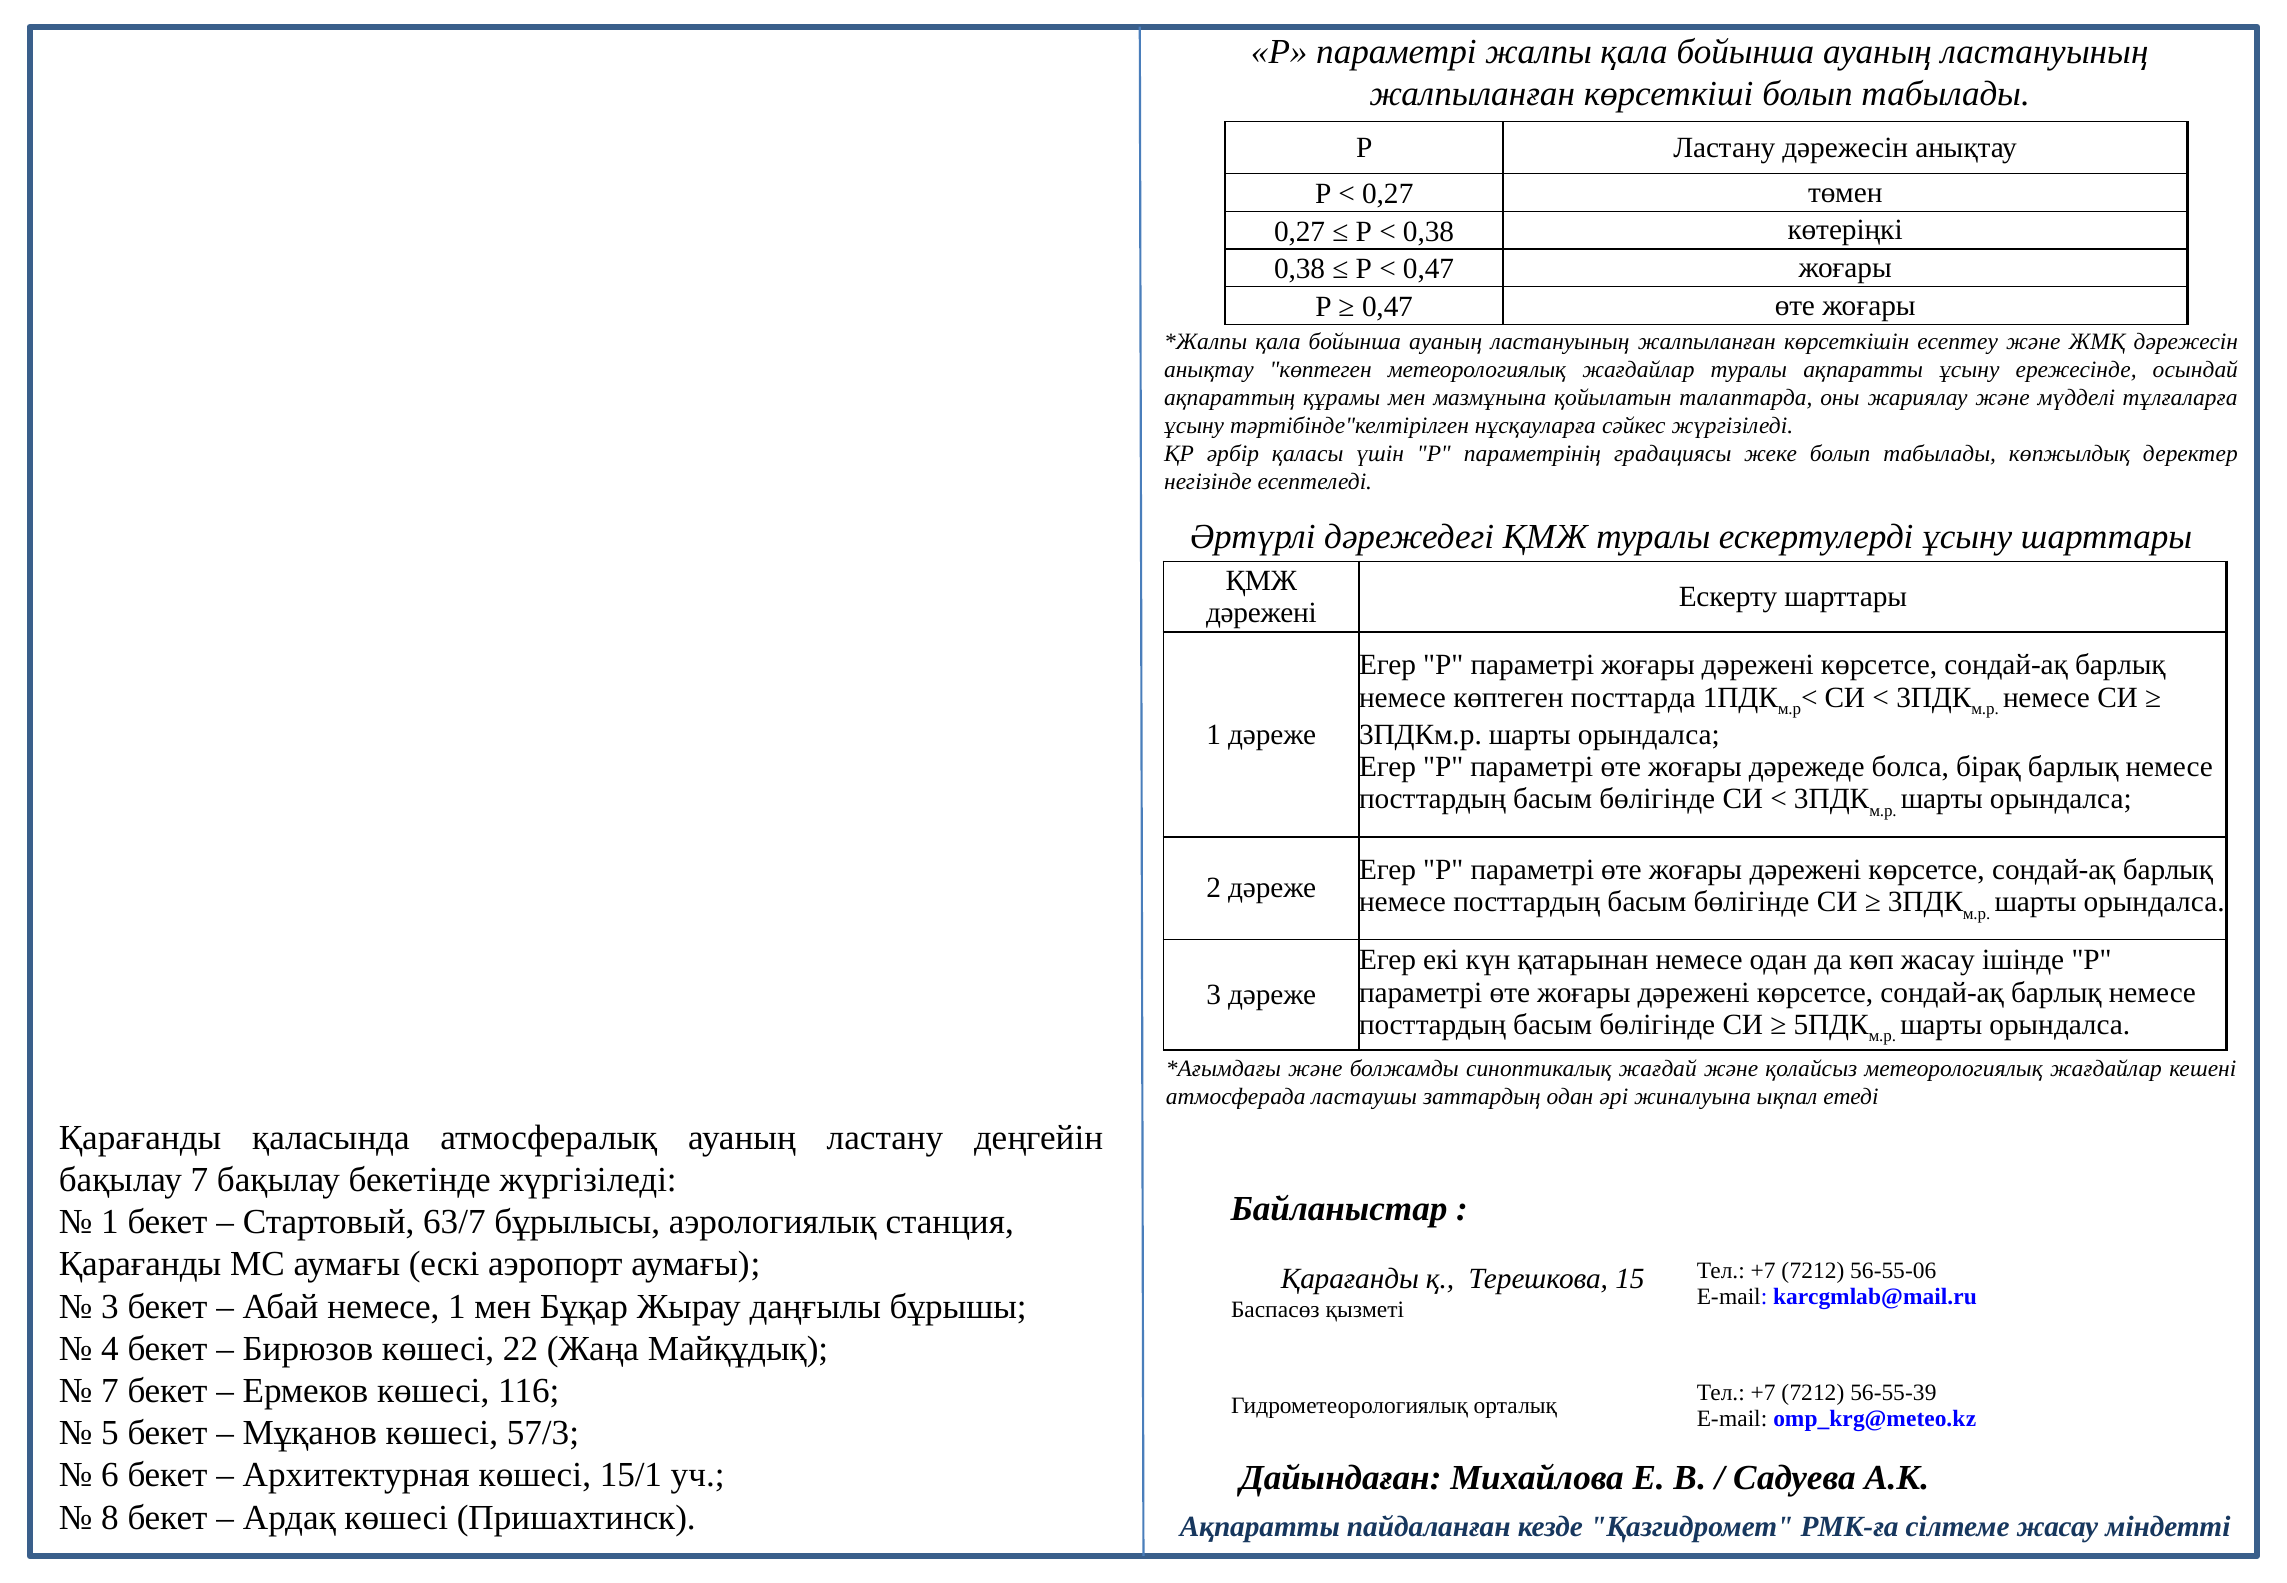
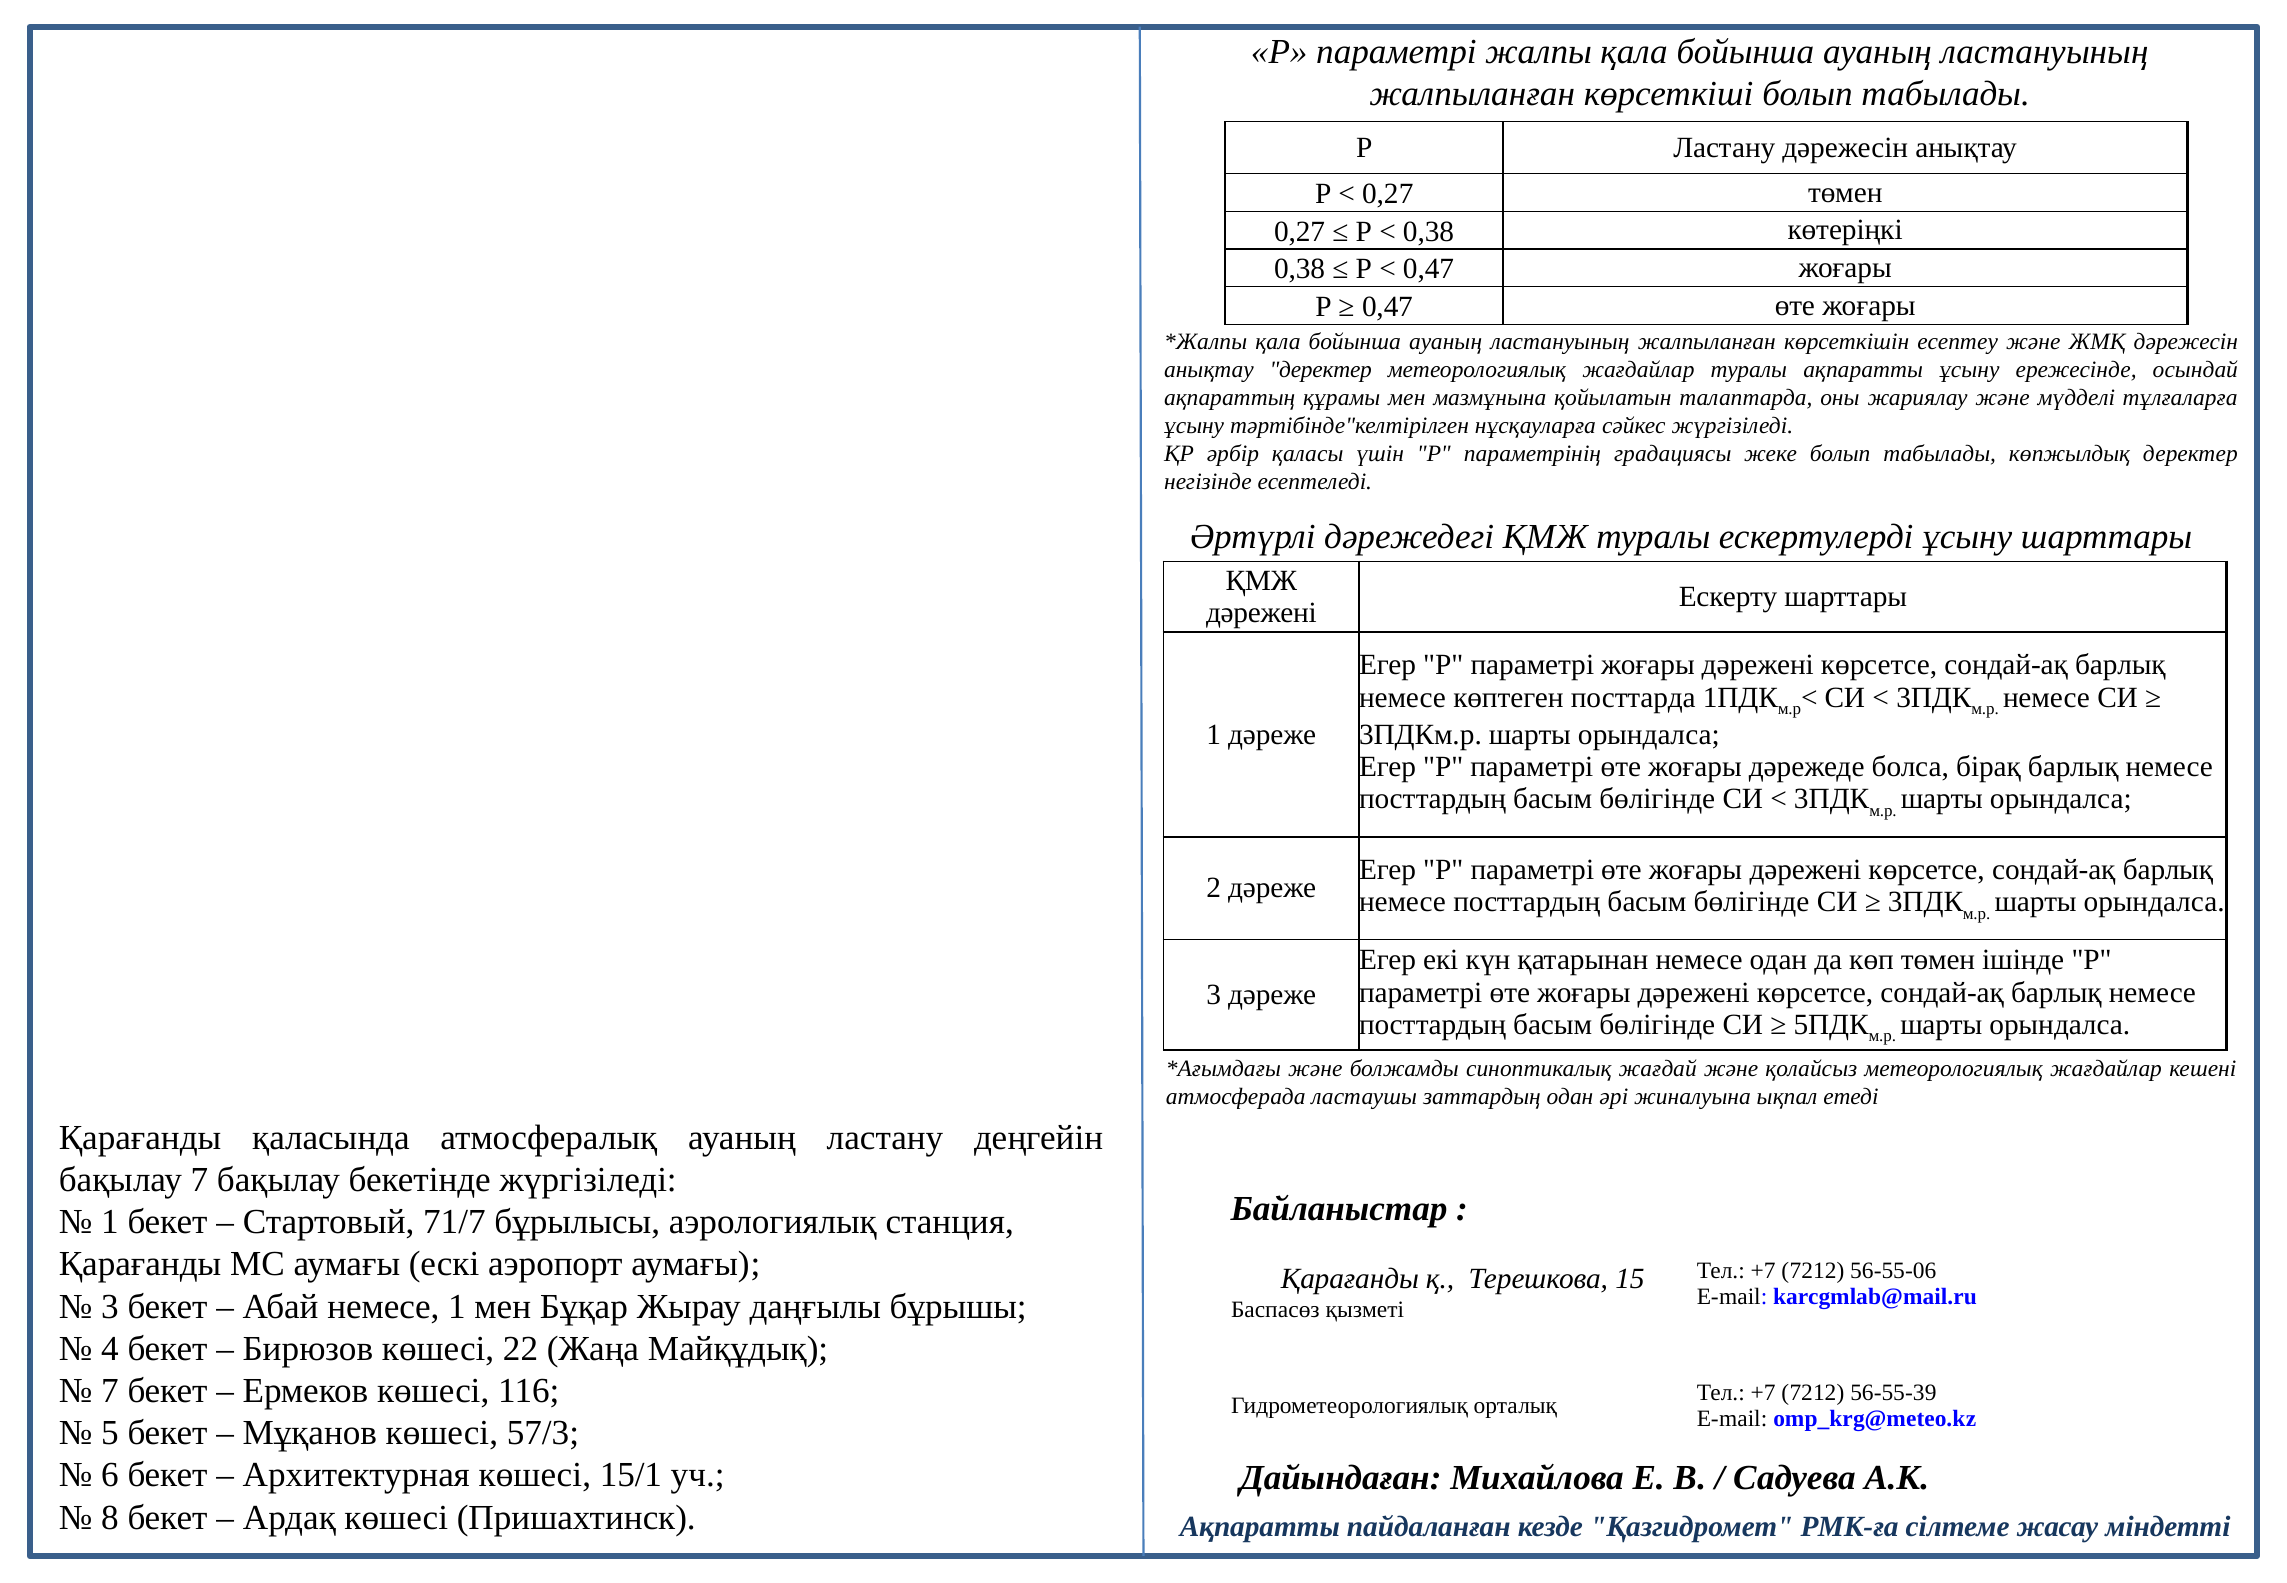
анықтау көптеген: көптеген -> деректер
көп жасау: жасау -> төмен
63/7: 63/7 -> 71/7
